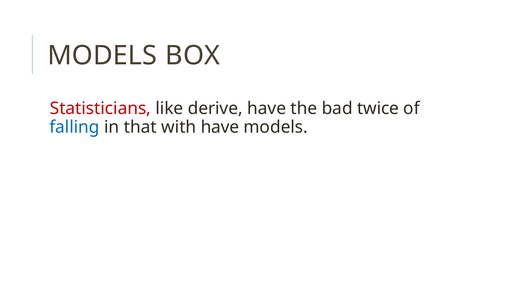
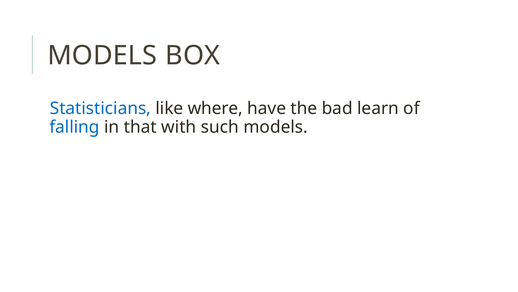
Statisticians colour: red -> blue
derive: derive -> where
twice: twice -> learn
with have: have -> such
